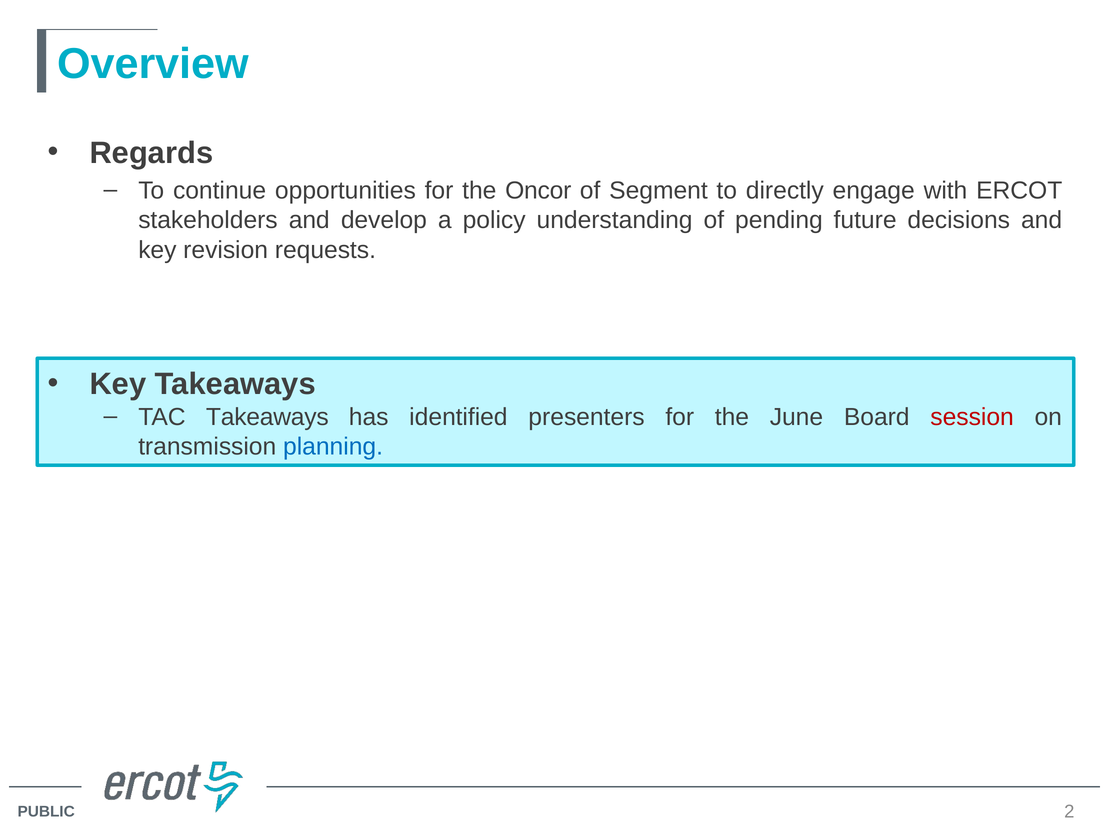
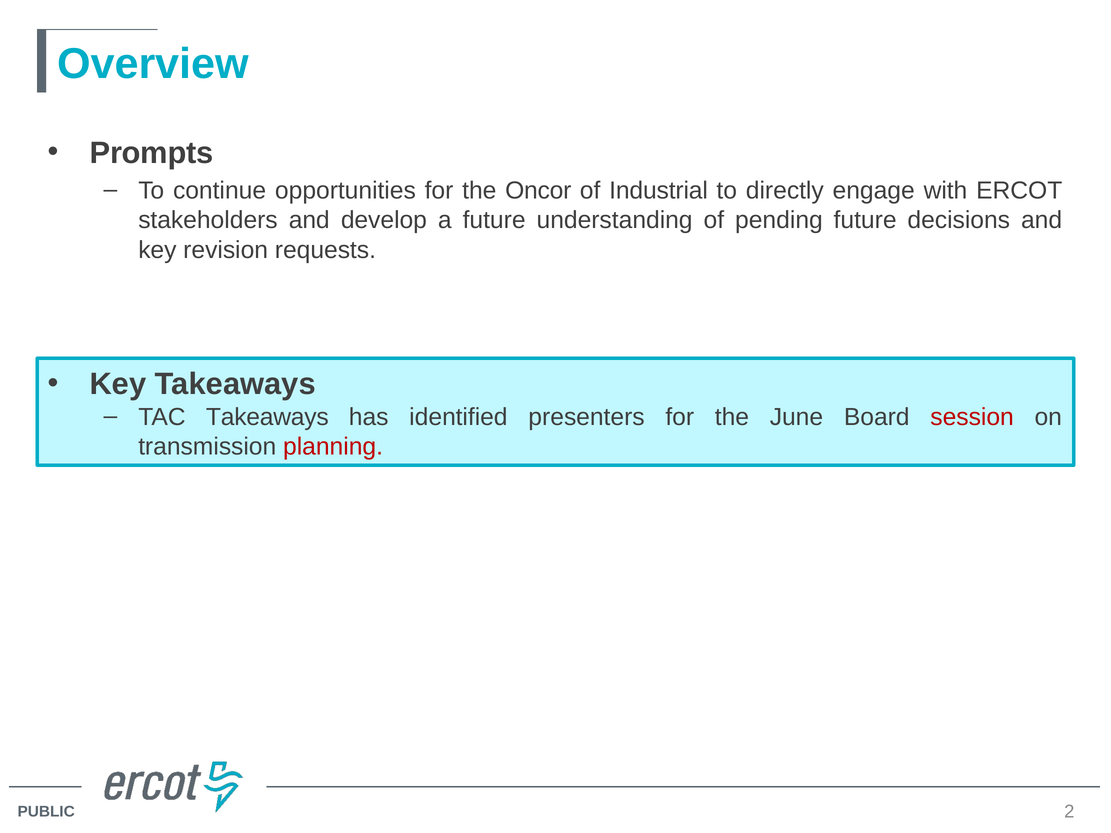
Regards: Regards -> Prompts
Segment: Segment -> Industrial
a policy: policy -> future
planning colour: blue -> red
